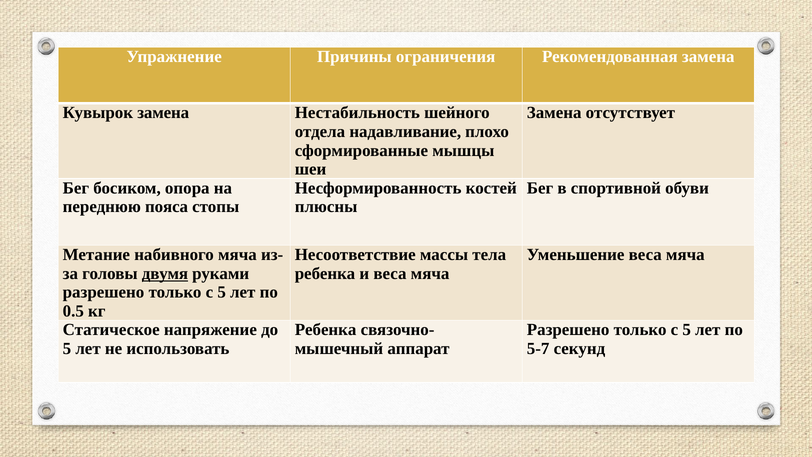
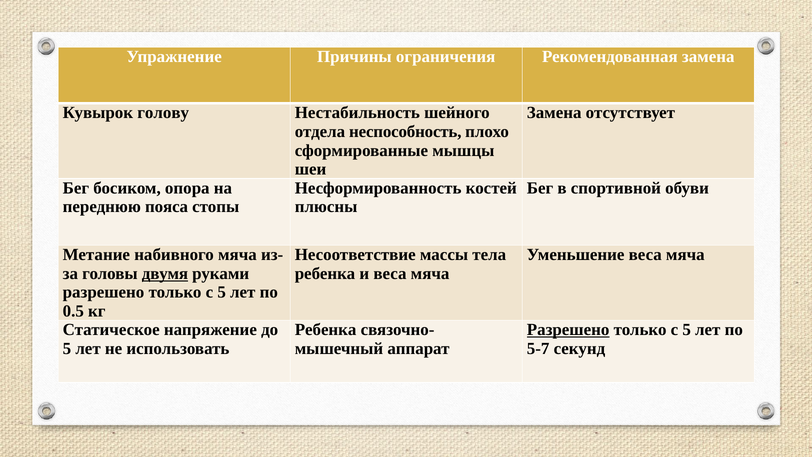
Кувырок замена: замена -> голову
надавливание: надавливание -> неспособность
Разрешено at (568, 330) underline: none -> present
